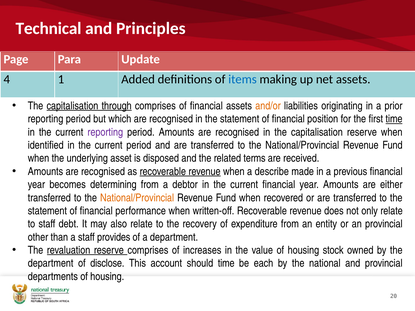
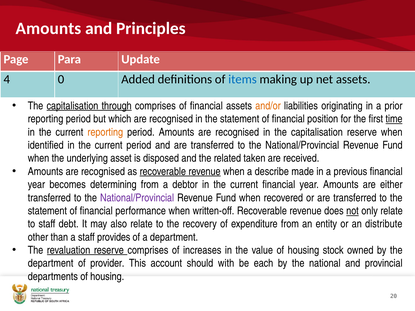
Technical at (49, 29): Technical -> Amounts
1: 1 -> 0
reporting at (105, 132) colour: purple -> orange
terms: terms -> taken
National/Provincial at (137, 198) colour: orange -> purple
not underline: none -> present
an provincial: provincial -> distribute
disclose: disclose -> provider
should time: time -> with
